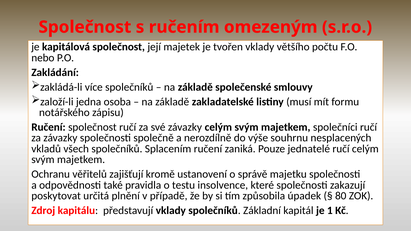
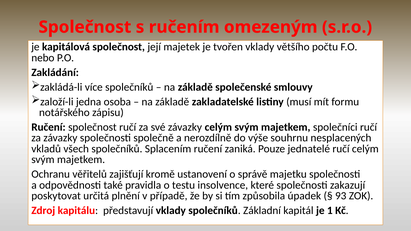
80: 80 -> 93
